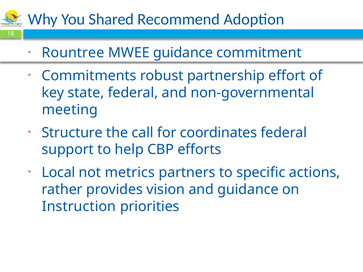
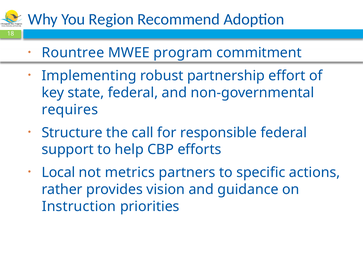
Shared: Shared -> Region
MWEE guidance: guidance -> program
Commitments: Commitments -> Implementing
meeting: meeting -> requires
coordinates: coordinates -> responsible
